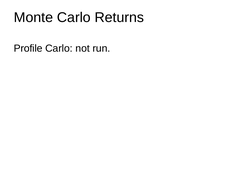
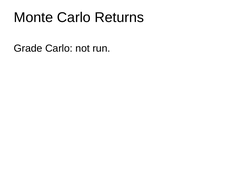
Profile: Profile -> Grade
